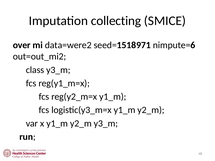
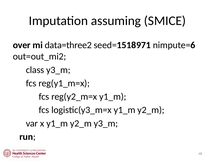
collecting: collecting -> assuming
data=were2: data=were2 -> data=three2
